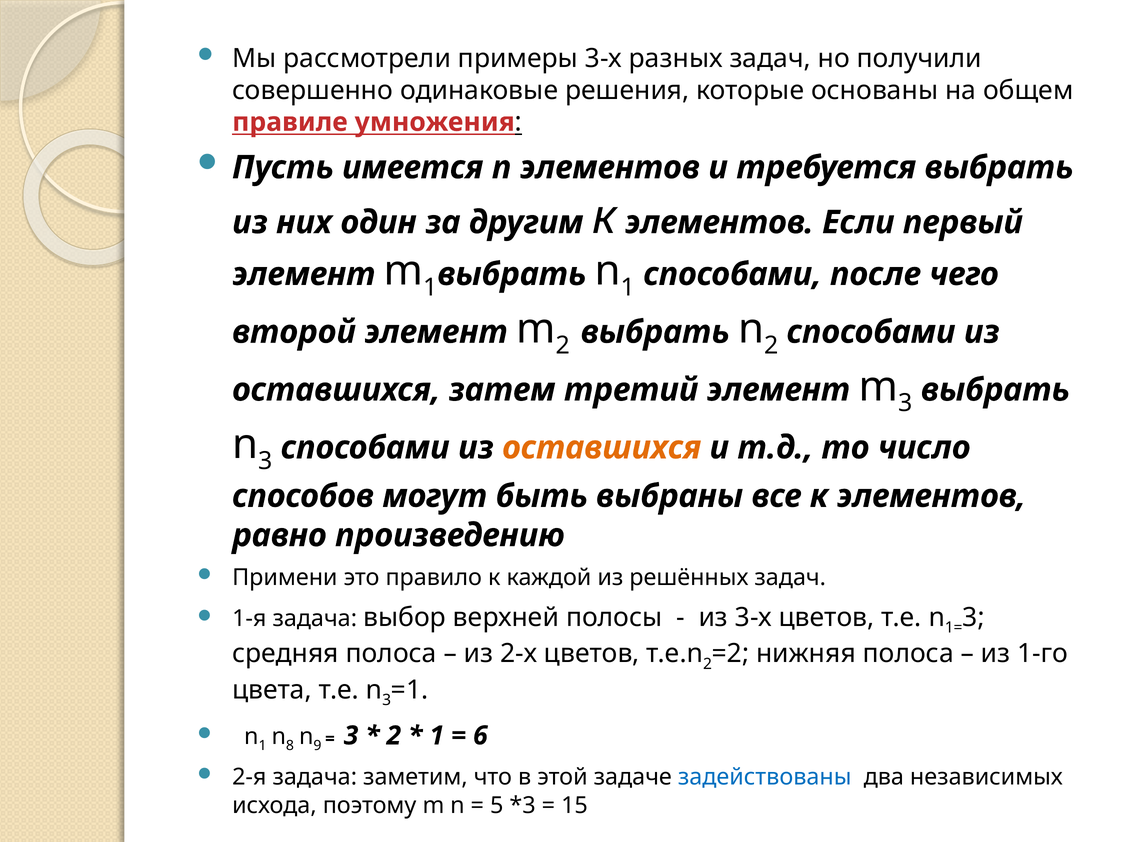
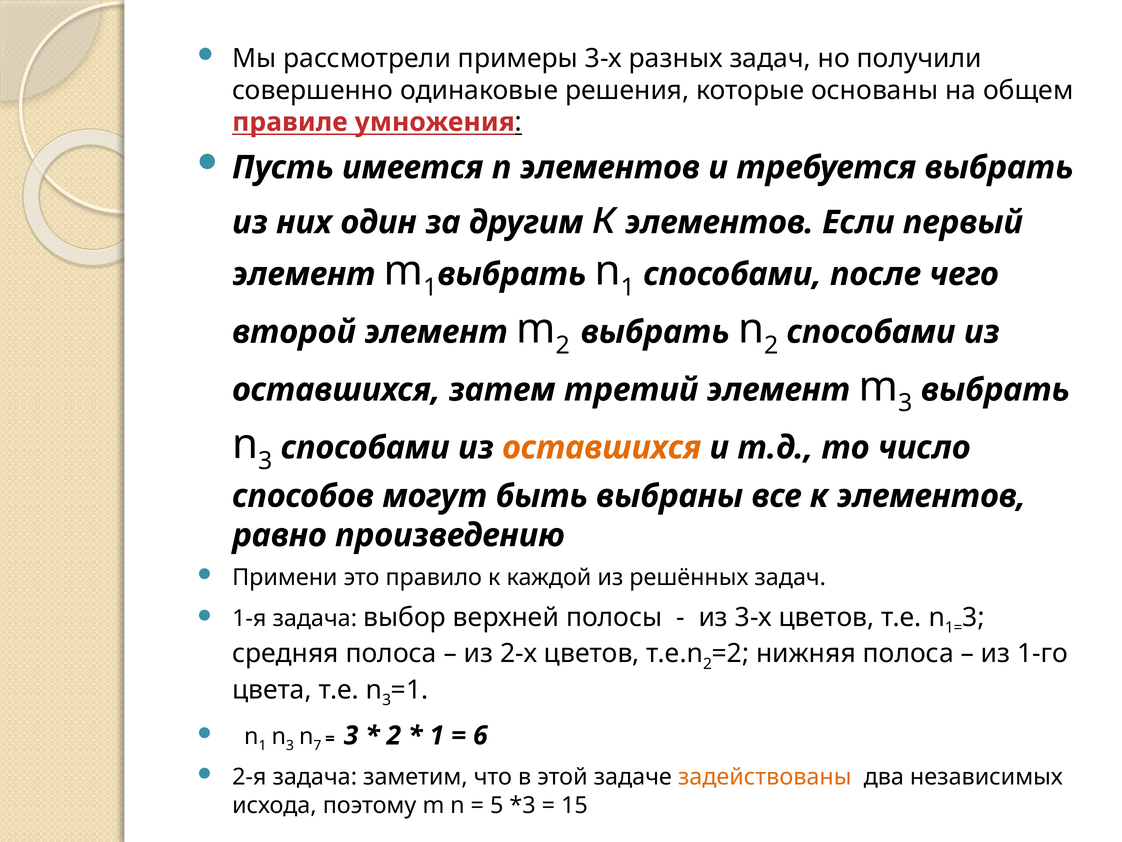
1 n 8: 8 -> 3
9: 9 -> 7
задействованы colour: blue -> orange
